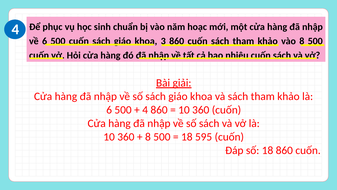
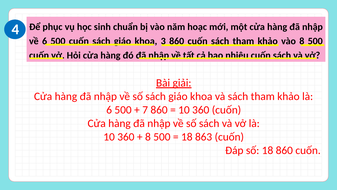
4 at (145, 110): 4 -> 7
595: 595 -> 863
